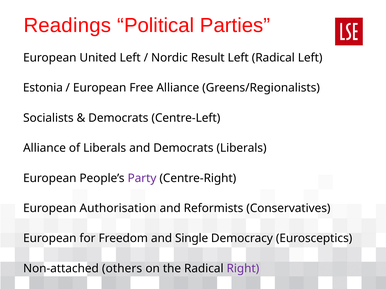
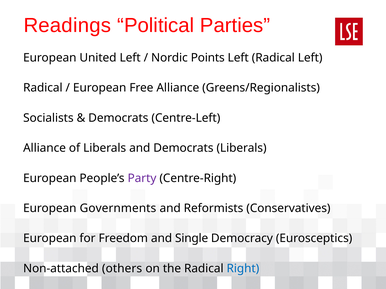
Result: Result -> Points
Estonia at (43, 88): Estonia -> Radical
Authorisation: Authorisation -> Governments
Right colour: purple -> blue
